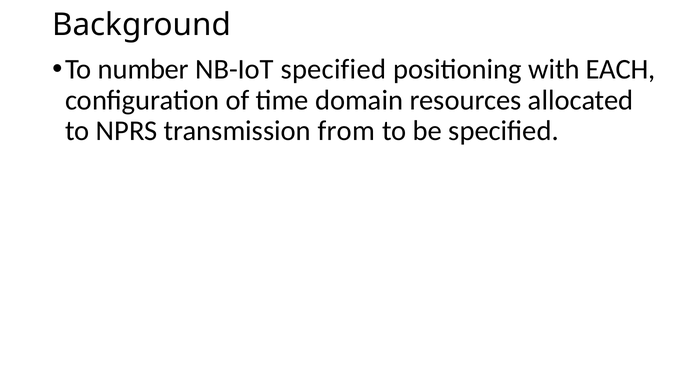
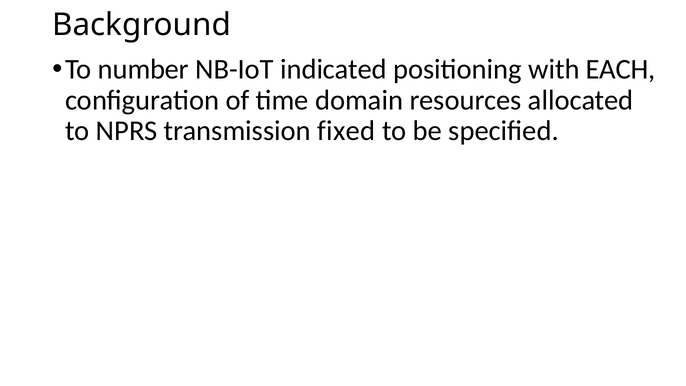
NB-IoT specified: specified -> indicated
from: from -> fixed
